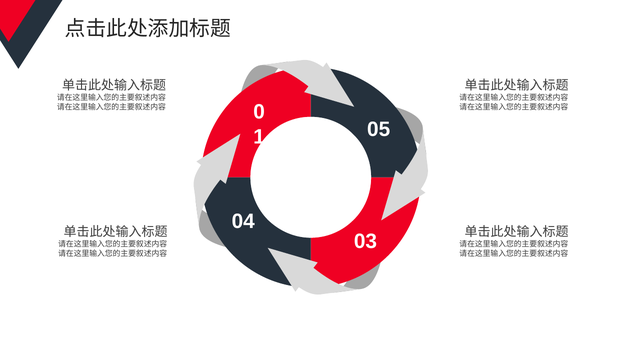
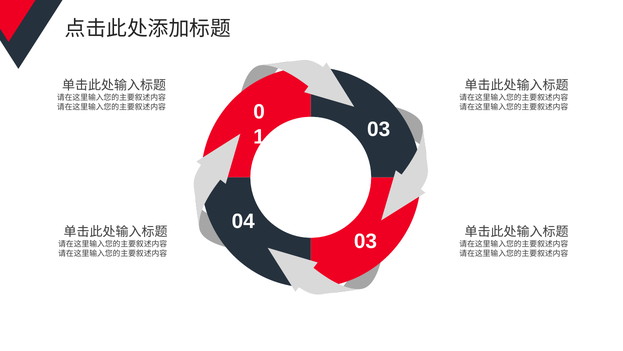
05 at (379, 129): 05 -> 03
